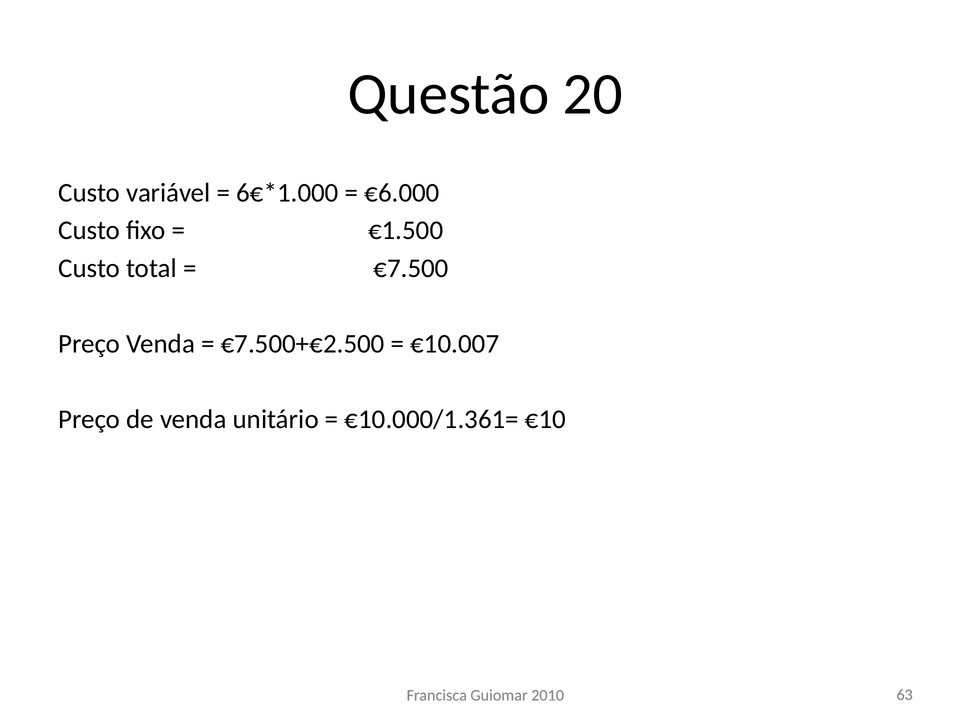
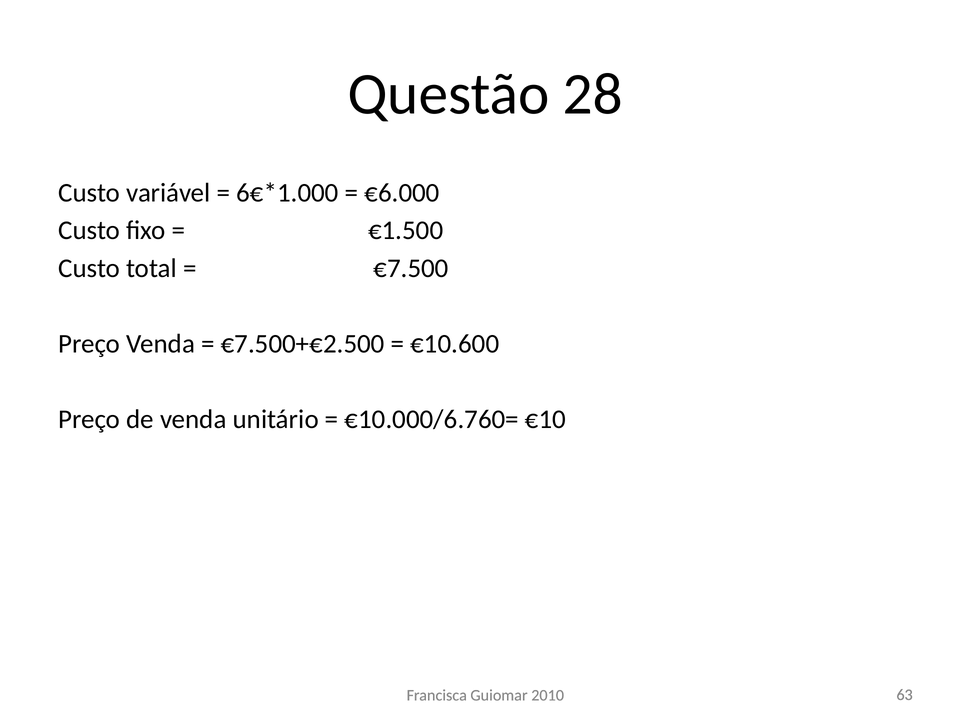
20: 20 -> 28
€10.007: €10.007 -> €10.600
€10.000/1.361=: €10.000/1.361= -> €10.000/6.760=
